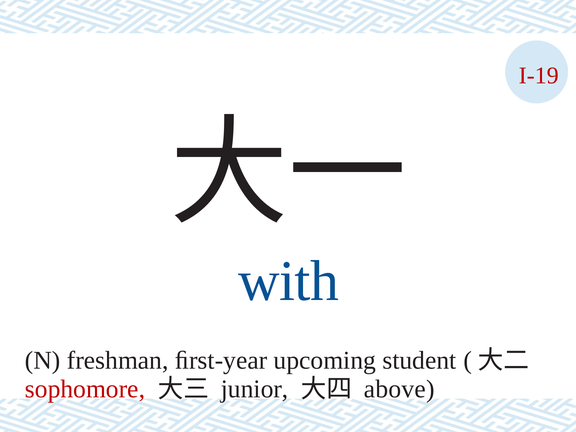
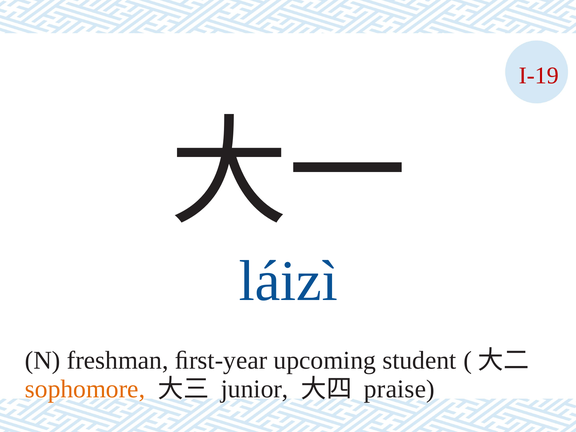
with: with -> láizì
sophomore colour: red -> orange
above: above -> praise
